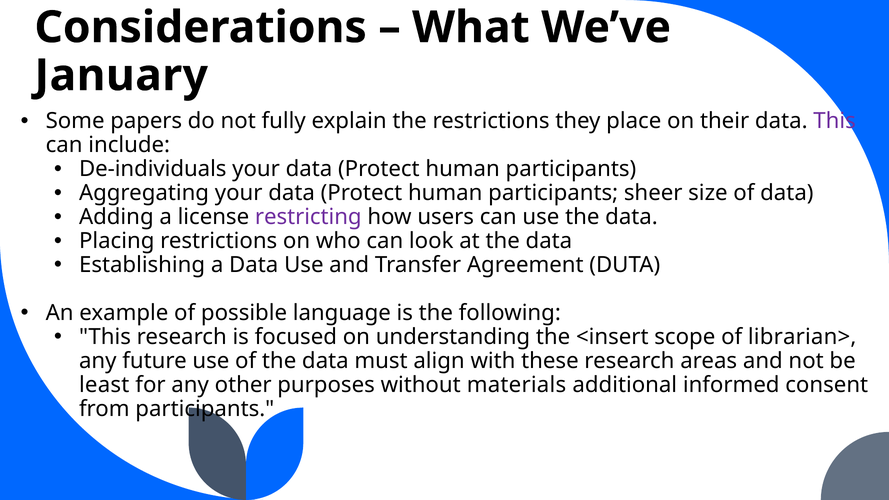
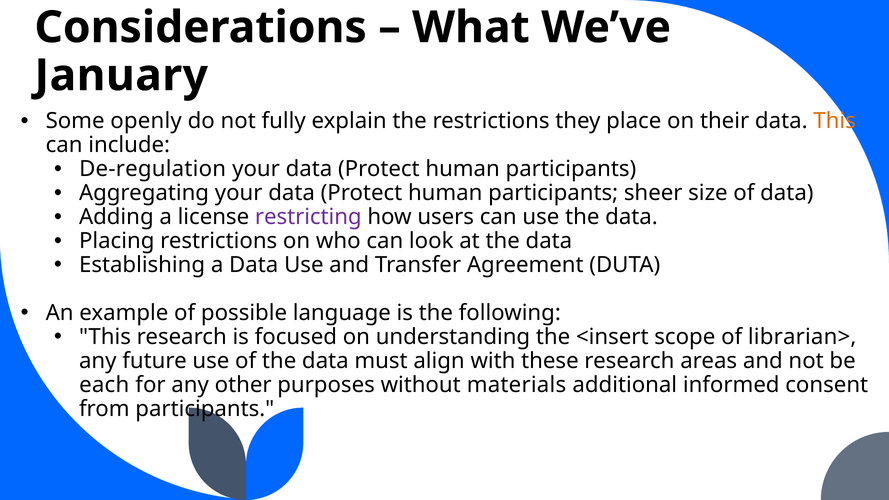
papers: papers -> openly
This at (835, 121) colour: purple -> orange
De-individuals: De-individuals -> De-regulation
least: least -> each
